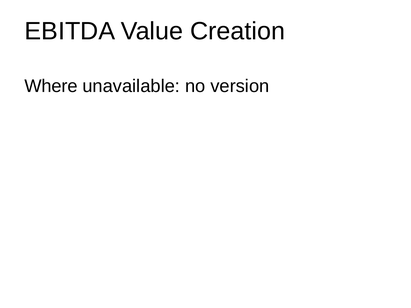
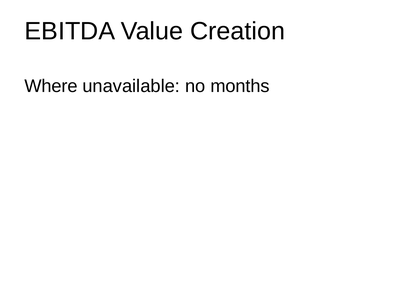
version: version -> months
